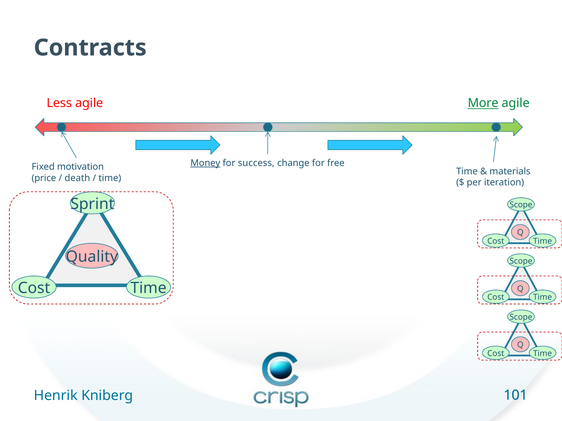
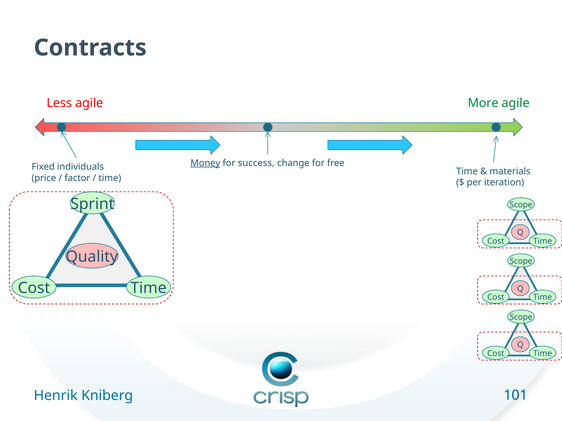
More underline: present -> none
motivation: motivation -> individuals
death: death -> factor
